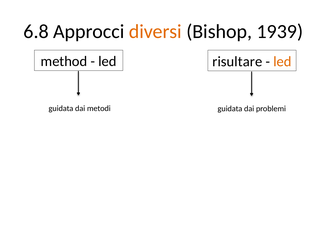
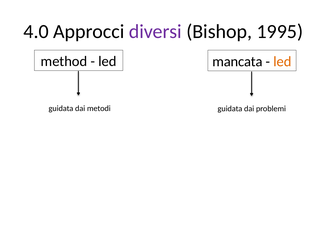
6.8: 6.8 -> 4.0
diversi colour: orange -> purple
1939: 1939 -> 1995
risultare: risultare -> mancata
